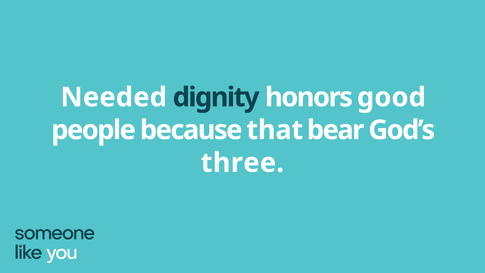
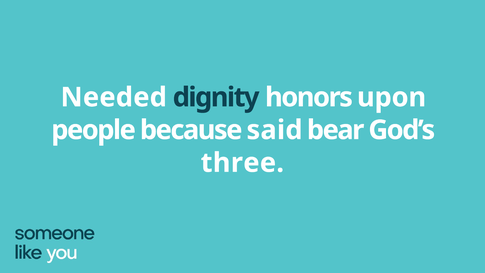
good: good -> upon
that: that -> said
